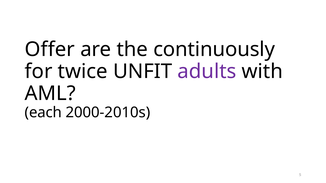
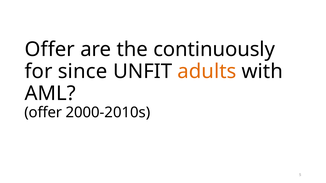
twice: twice -> since
adults colour: purple -> orange
each at (43, 113): each -> offer
